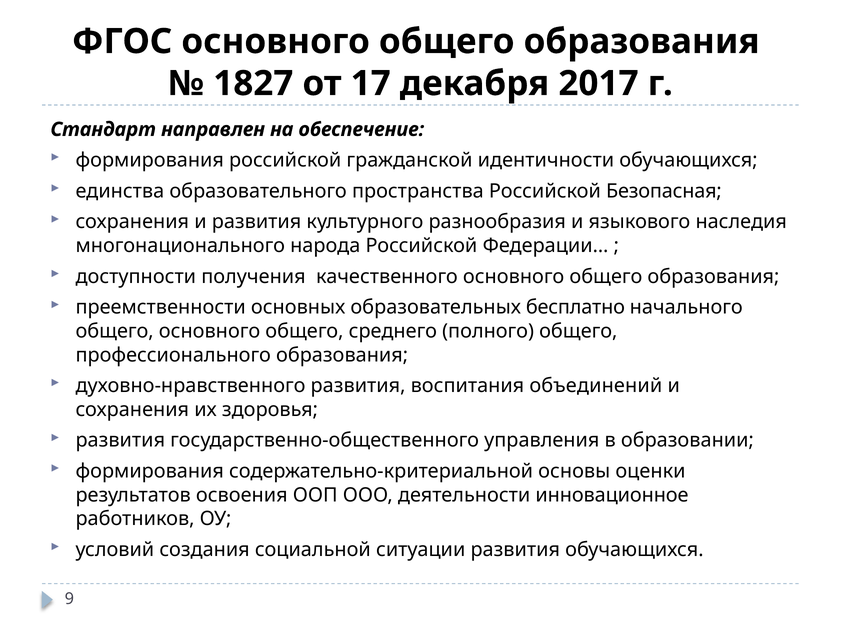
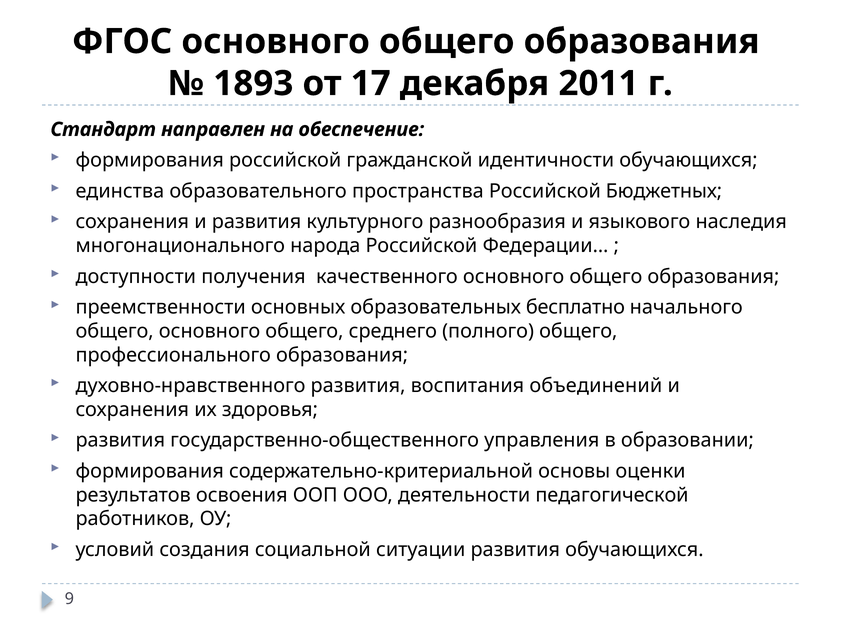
1827: 1827 -> 1893
2017: 2017 -> 2011
Безопасная: Безопасная -> Бюджетных
инновационное: инновационное -> педагогической
